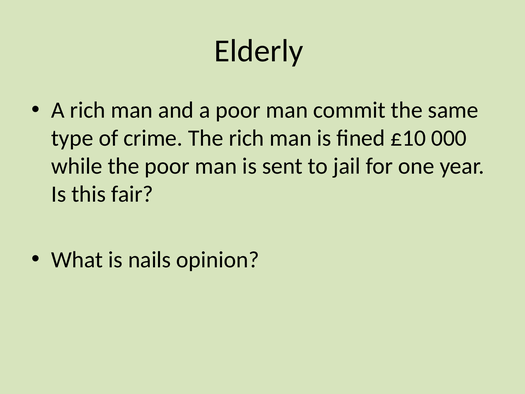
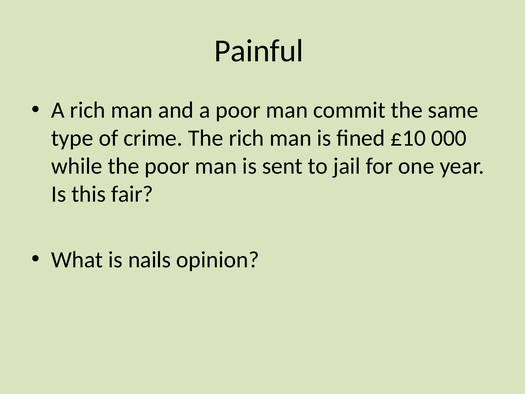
Elderly: Elderly -> Painful
